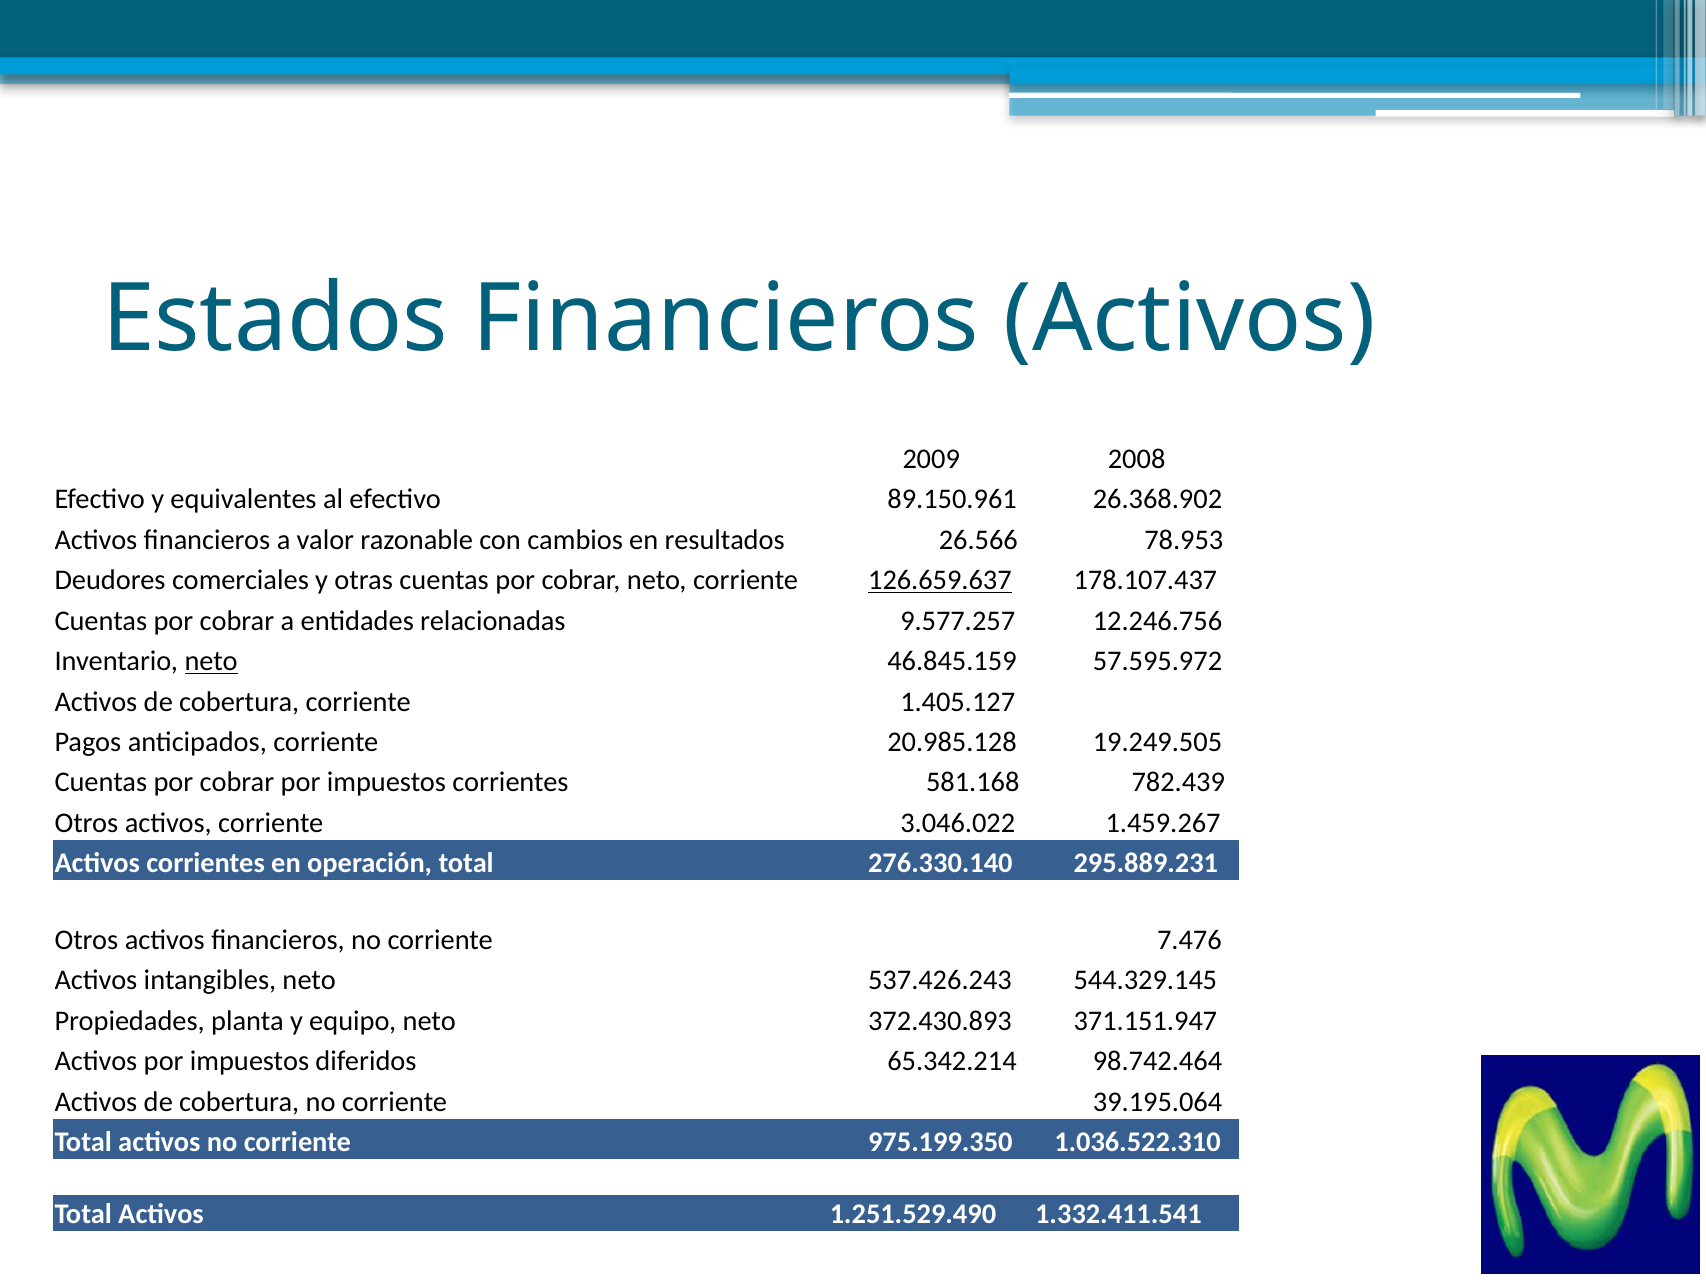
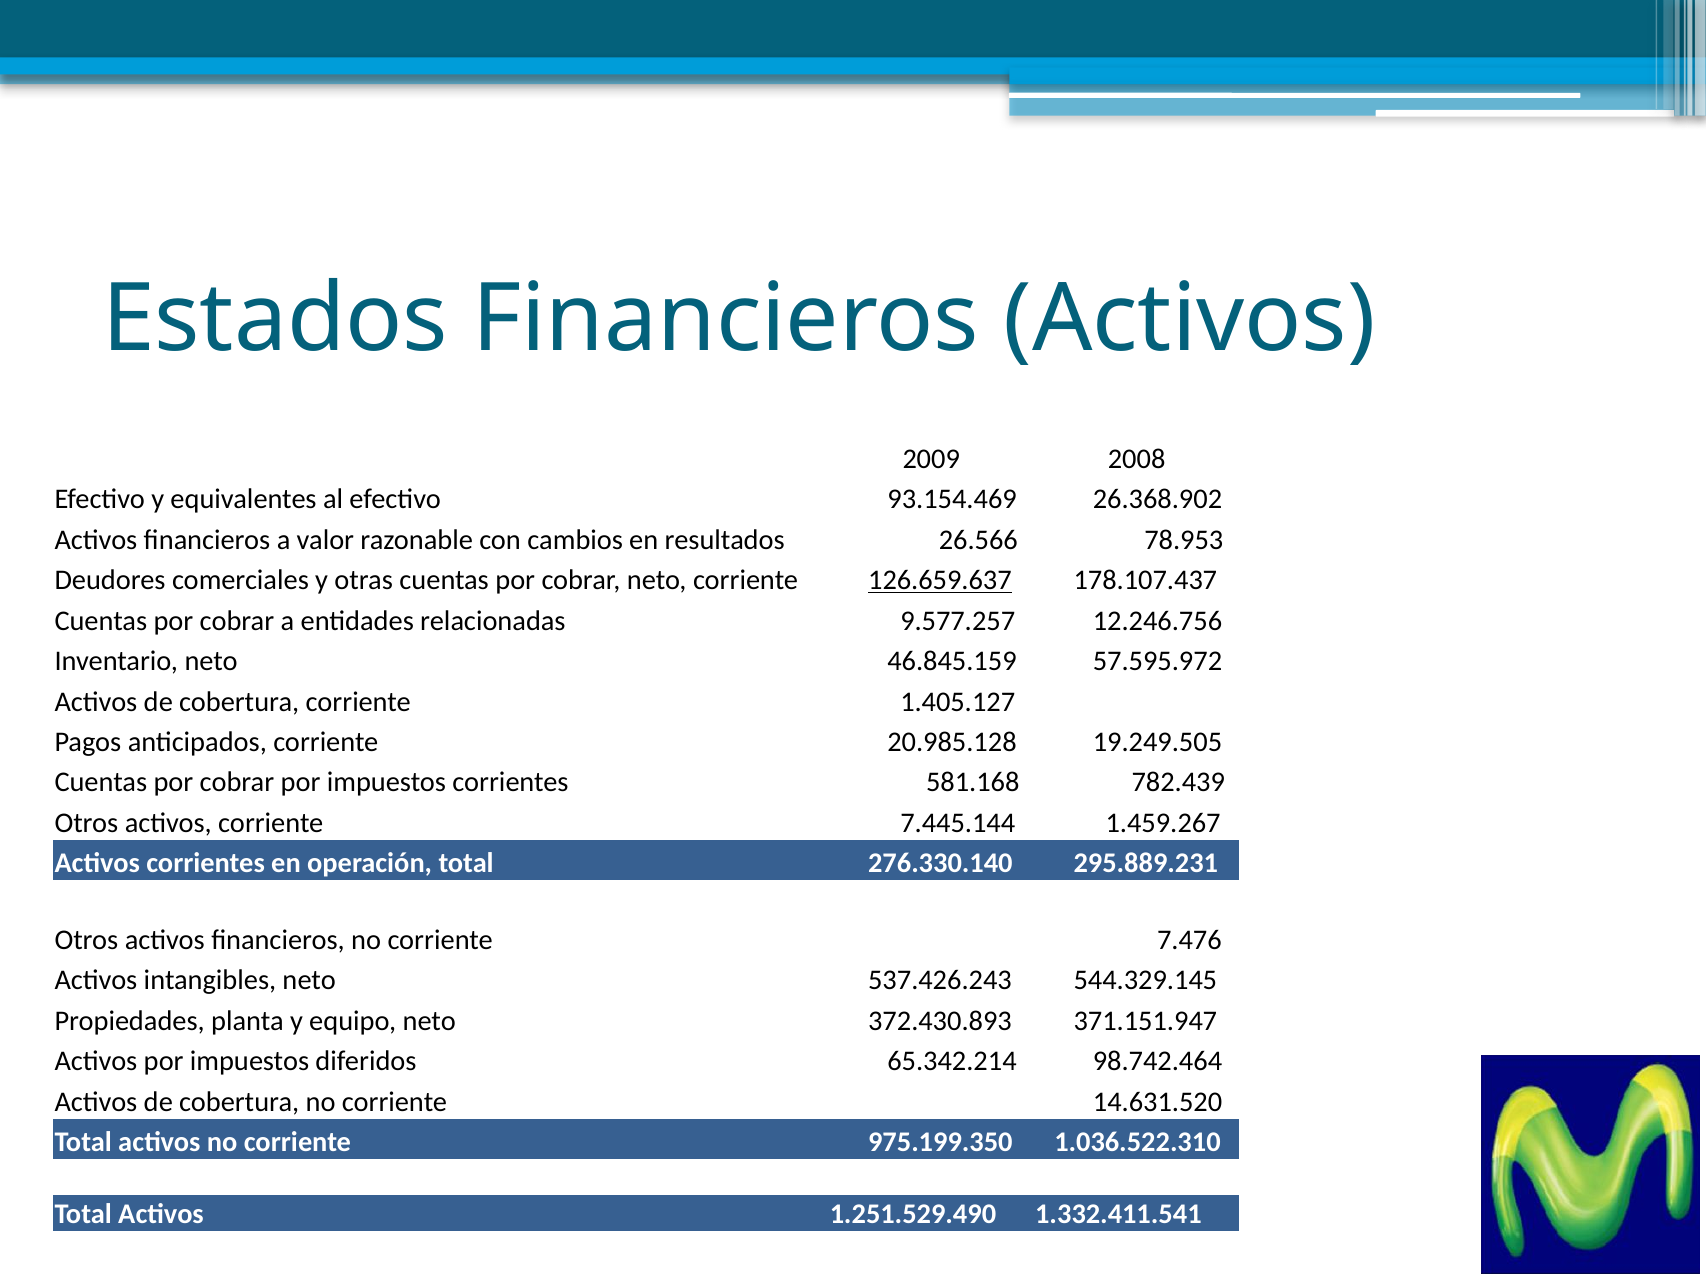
89.150.961: 89.150.961 -> 93.154.469
neto at (211, 661) underline: present -> none
3.046.022: 3.046.022 -> 7.445.144
39.195.064: 39.195.064 -> 14.631.520
